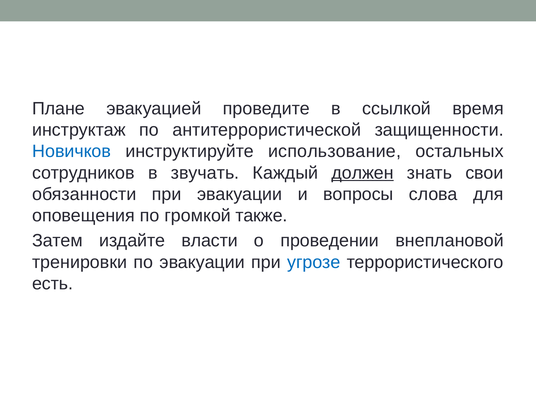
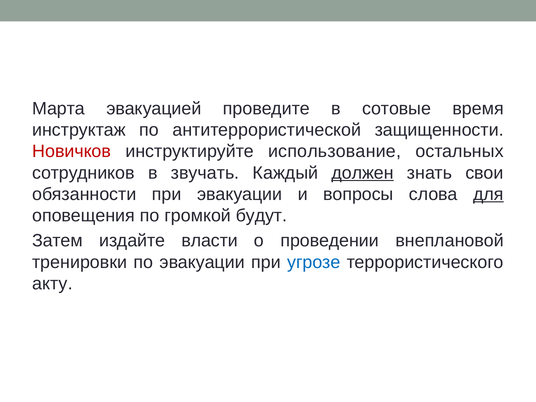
Плане: Плане -> Марта
ссылкой: ссылкой -> сотовые
Новичков colour: blue -> red
для underline: none -> present
также: также -> будут
есть: есть -> акту
